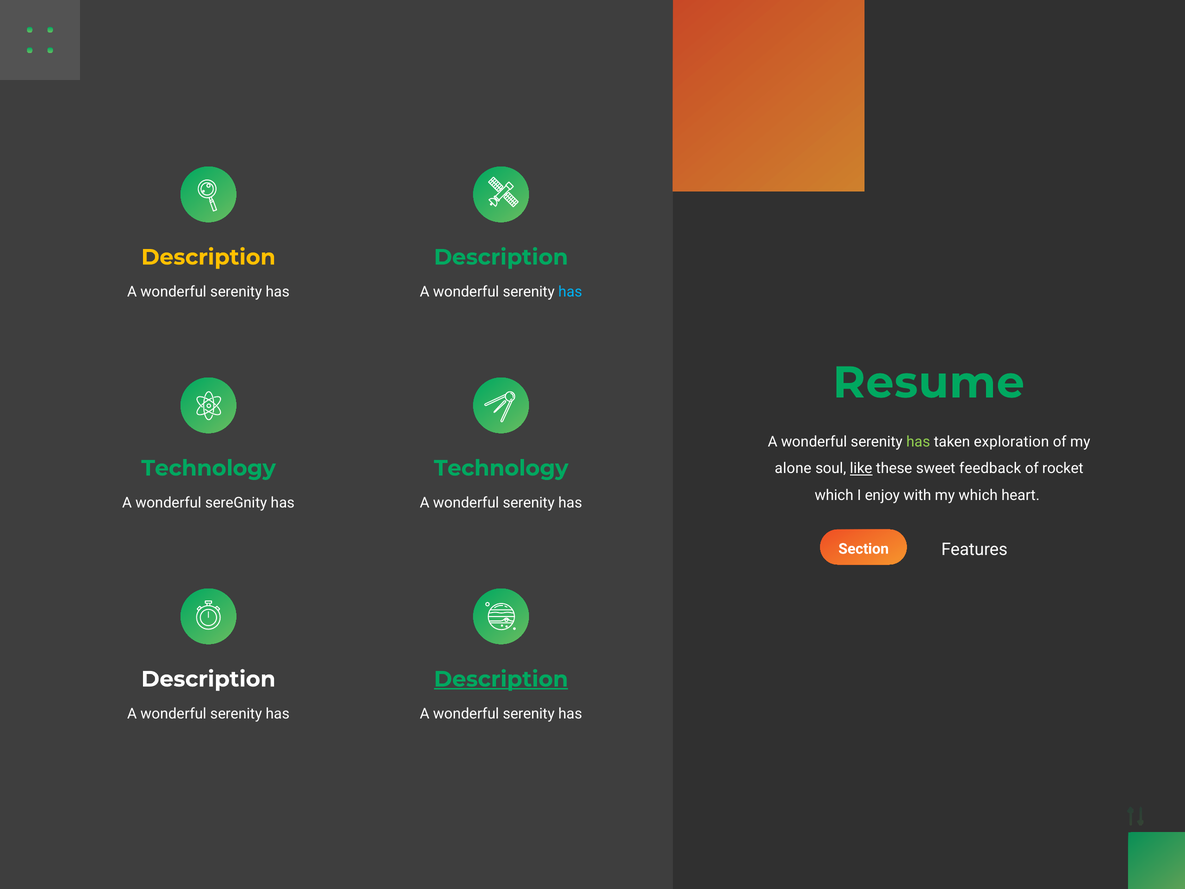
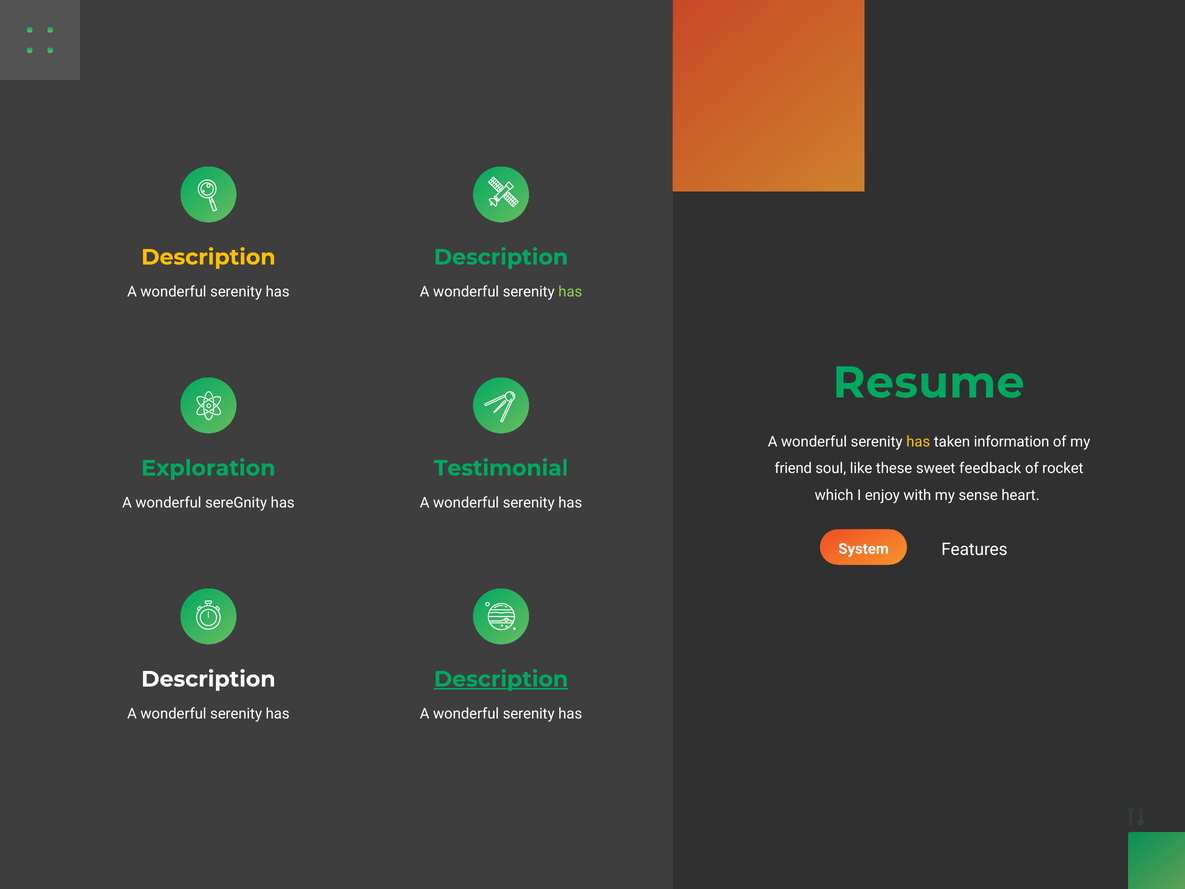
has at (570, 292) colour: light blue -> light green
has at (918, 442) colour: light green -> yellow
exploration: exploration -> information
alone: alone -> friend
like underline: present -> none
Technology at (209, 468): Technology -> Exploration
Technology at (501, 468): Technology -> Testimonial
my which: which -> sense
Section: Section -> System
